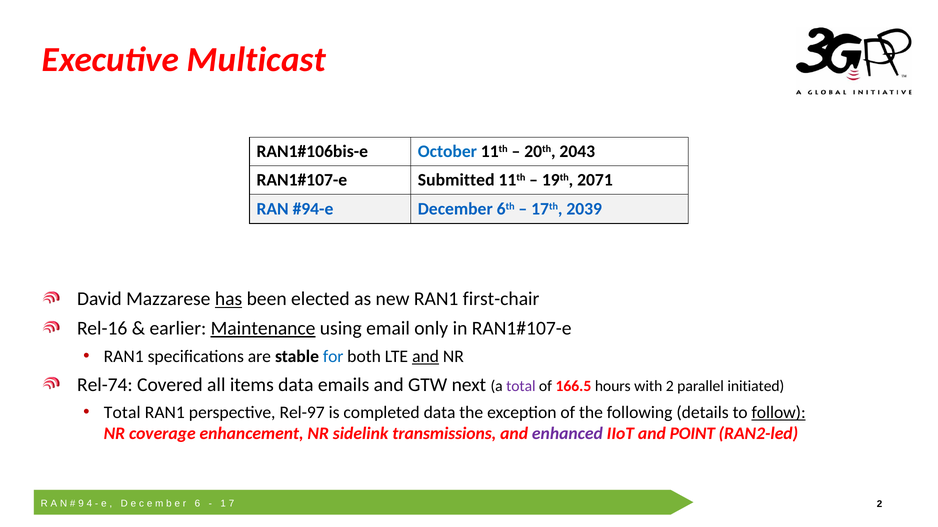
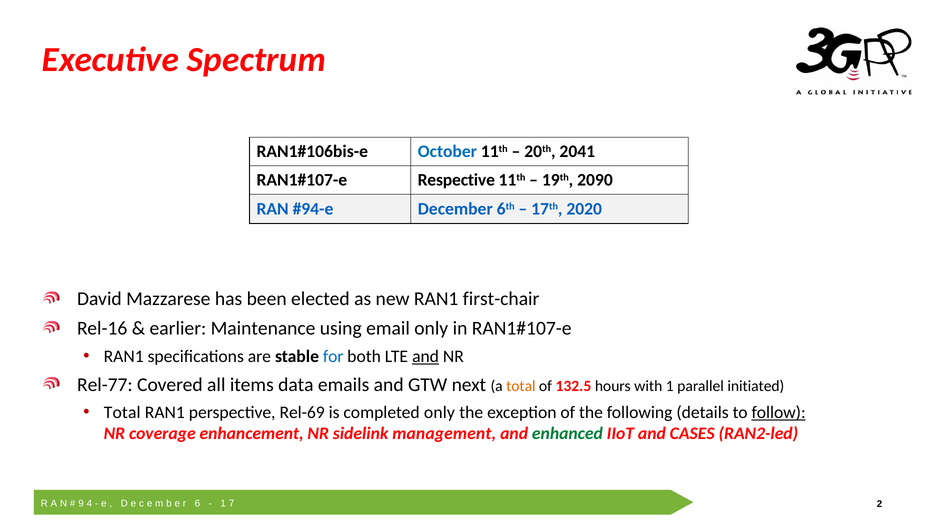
Multicast: Multicast -> Spectrum
2043: 2043 -> 2041
Submitted: Submitted -> Respective
2071: 2071 -> 2090
2039: 2039 -> 2020
has underline: present -> none
Maintenance underline: present -> none
Rel-74: Rel-74 -> Rel-77
total at (521, 386) colour: purple -> orange
166.5: 166.5 -> 132.5
with 2: 2 -> 1
Rel-97: Rel-97 -> Rel-69
completed data: data -> only
transmissions: transmissions -> management
enhanced colour: purple -> green
POINT: POINT -> CASES
